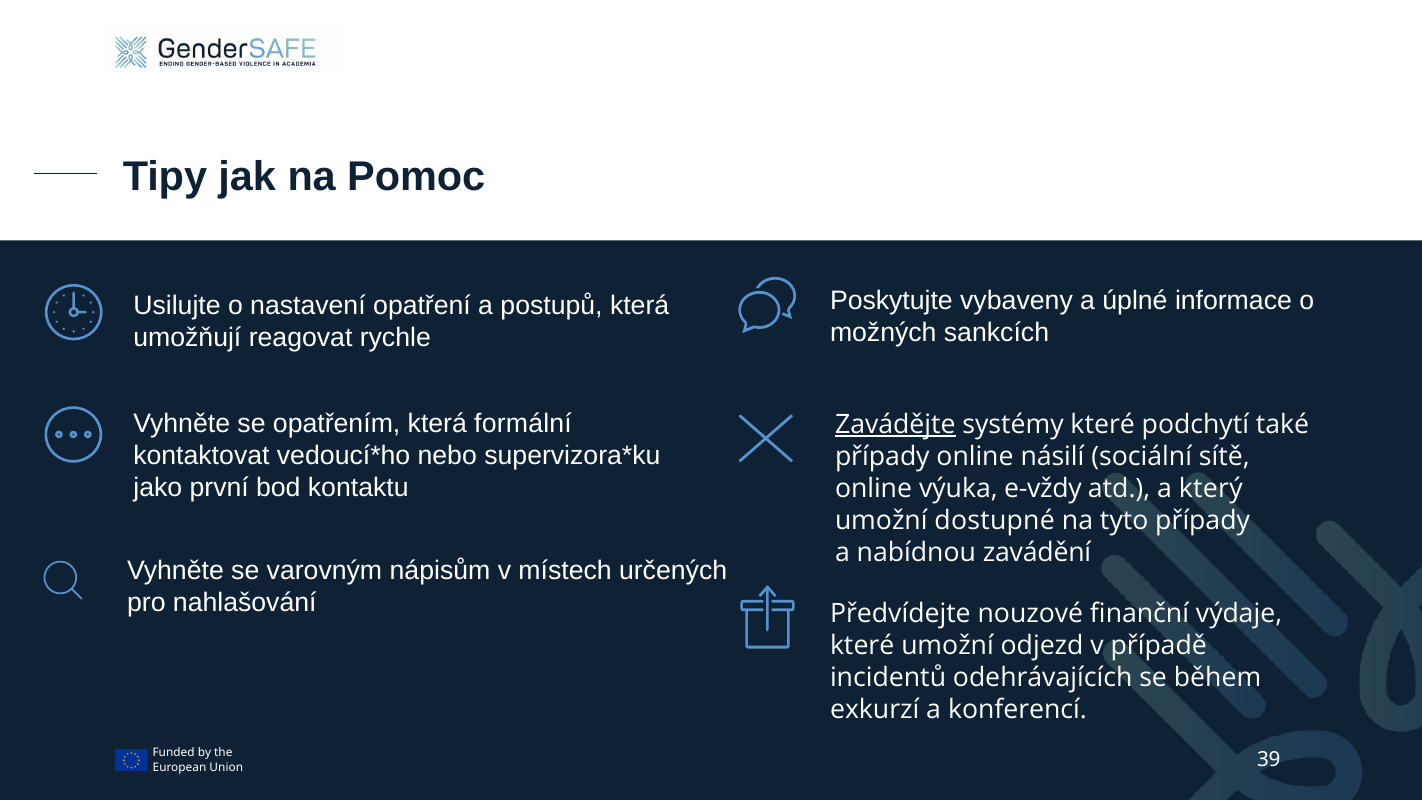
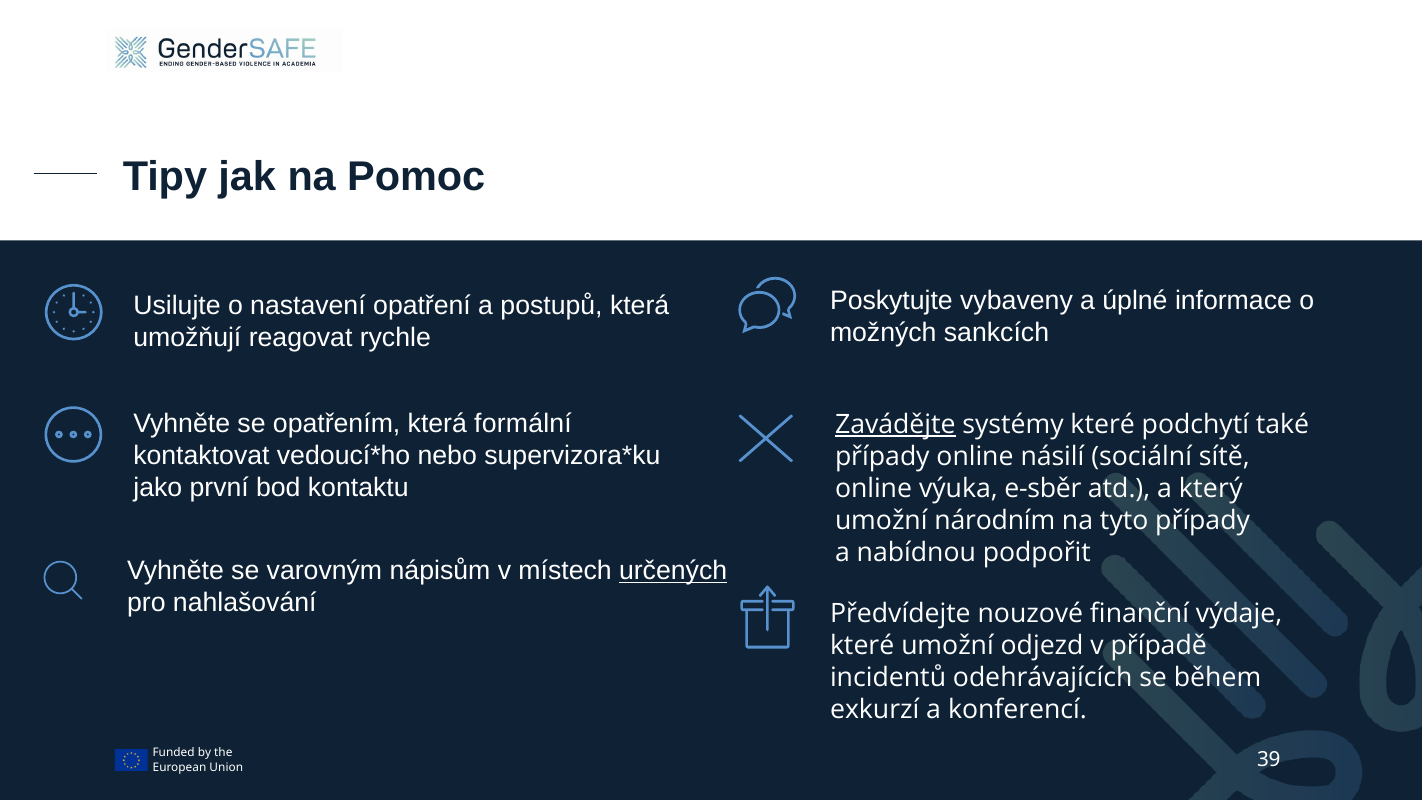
e-vždy: e-vždy -> e-sběr
dostupné: dostupné -> národním
zavádění: zavádění -> podpořit
určených underline: none -> present
